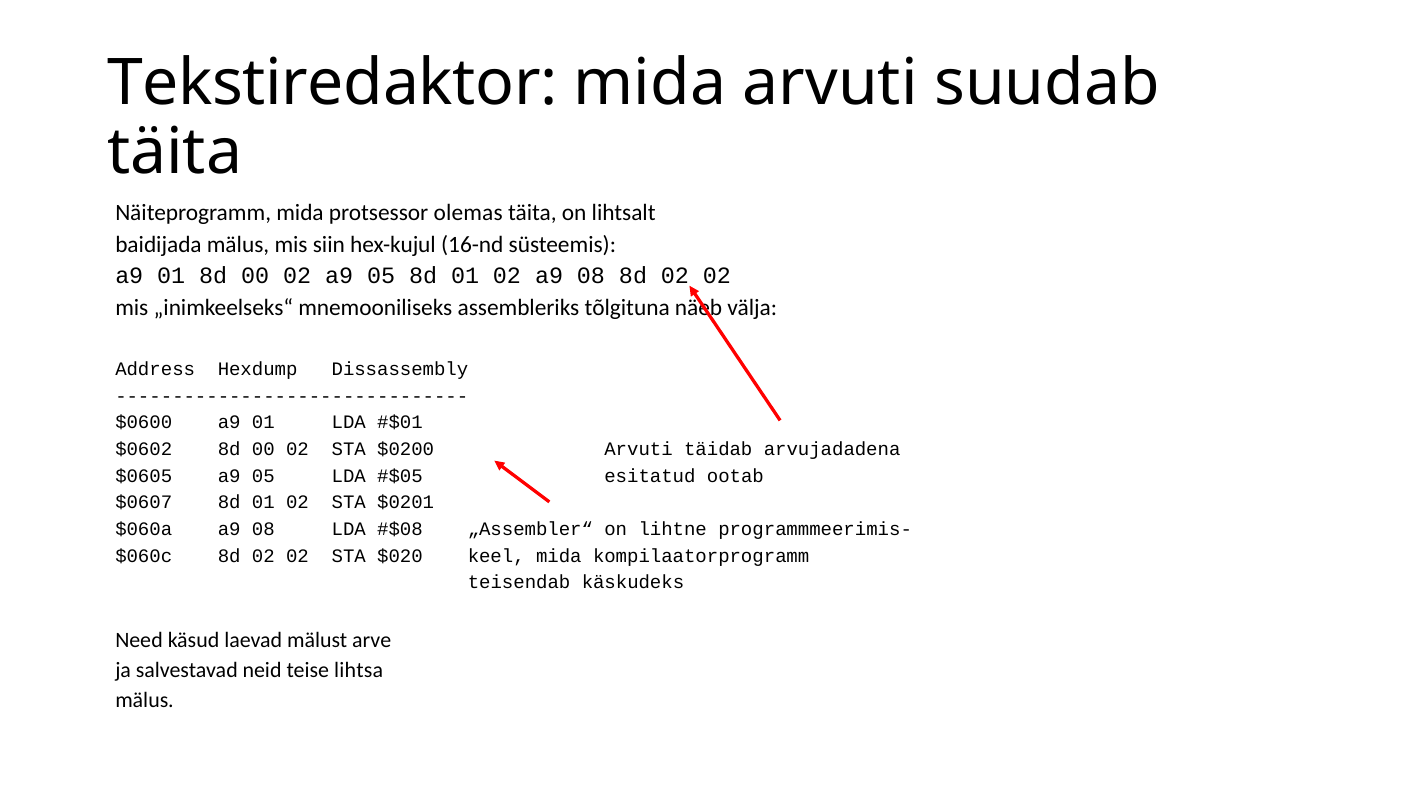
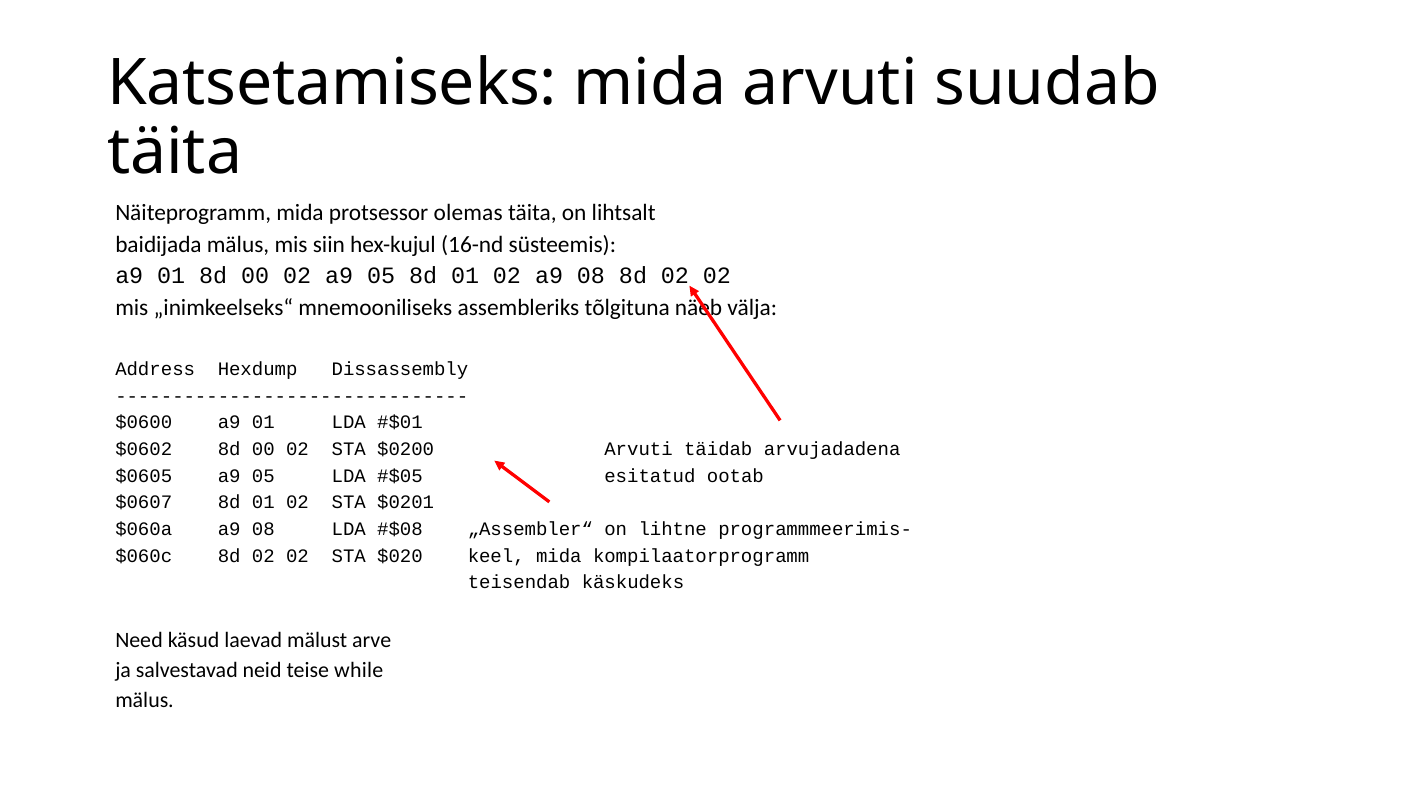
Tekstiredaktor: Tekstiredaktor -> Katsetamiseks
lihtsa: lihtsa -> while
